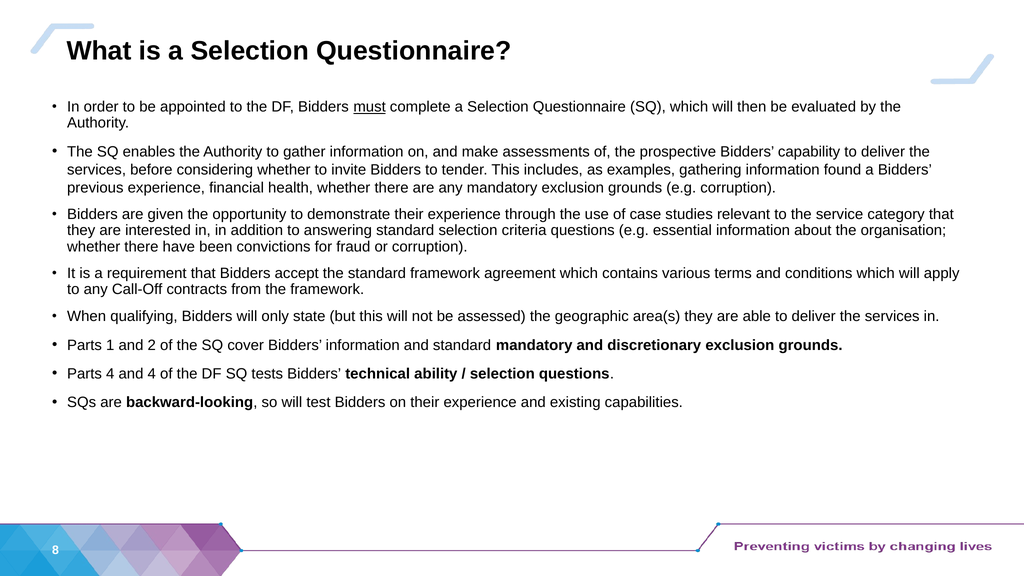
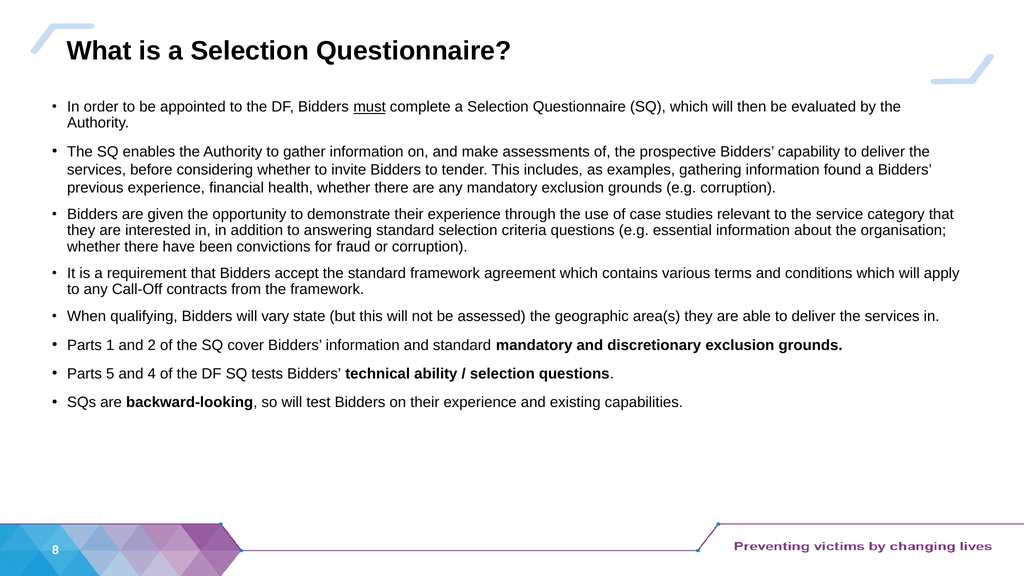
only: only -> vary
Parts 4: 4 -> 5
